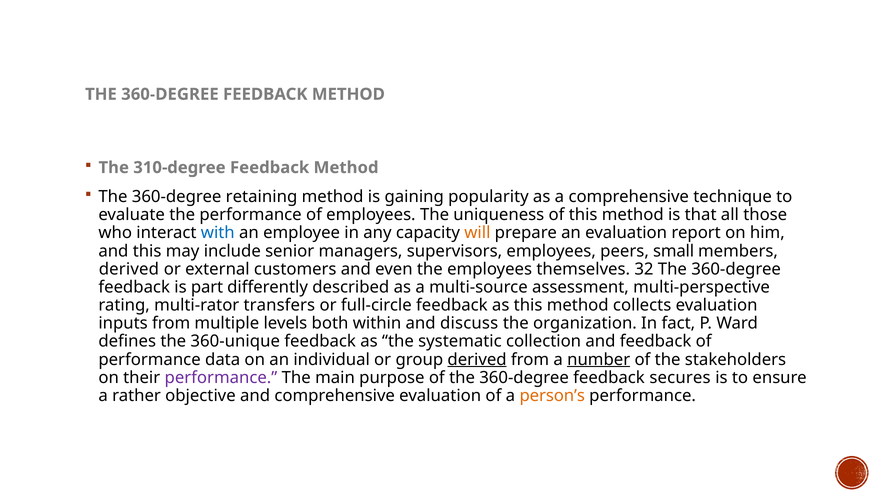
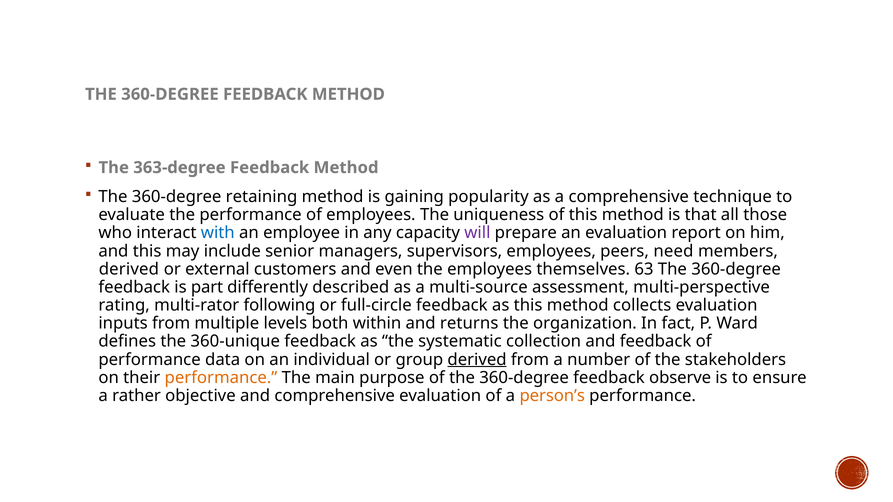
310-degree: 310-degree -> 363-degree
will colour: orange -> purple
small: small -> need
32: 32 -> 63
transfers: transfers -> following
discuss: discuss -> returns
number underline: present -> none
performance at (221, 378) colour: purple -> orange
secures: secures -> observe
